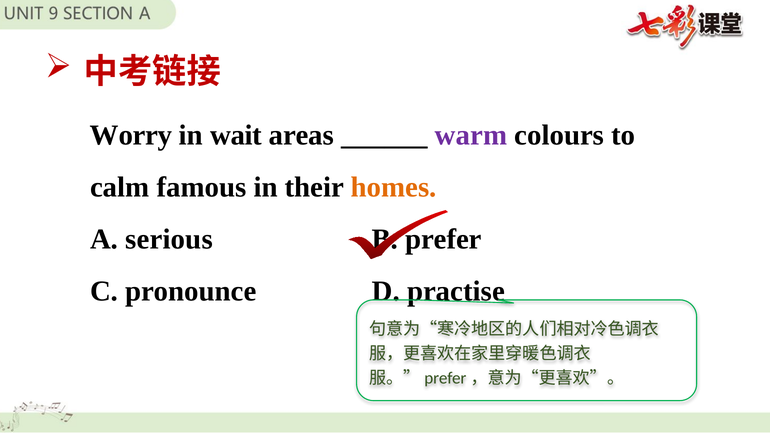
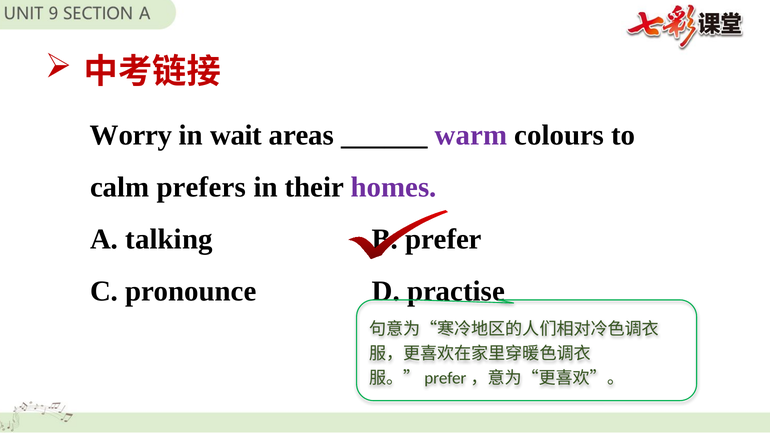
famous: famous -> prefers
homes colour: orange -> purple
serious: serious -> talking
